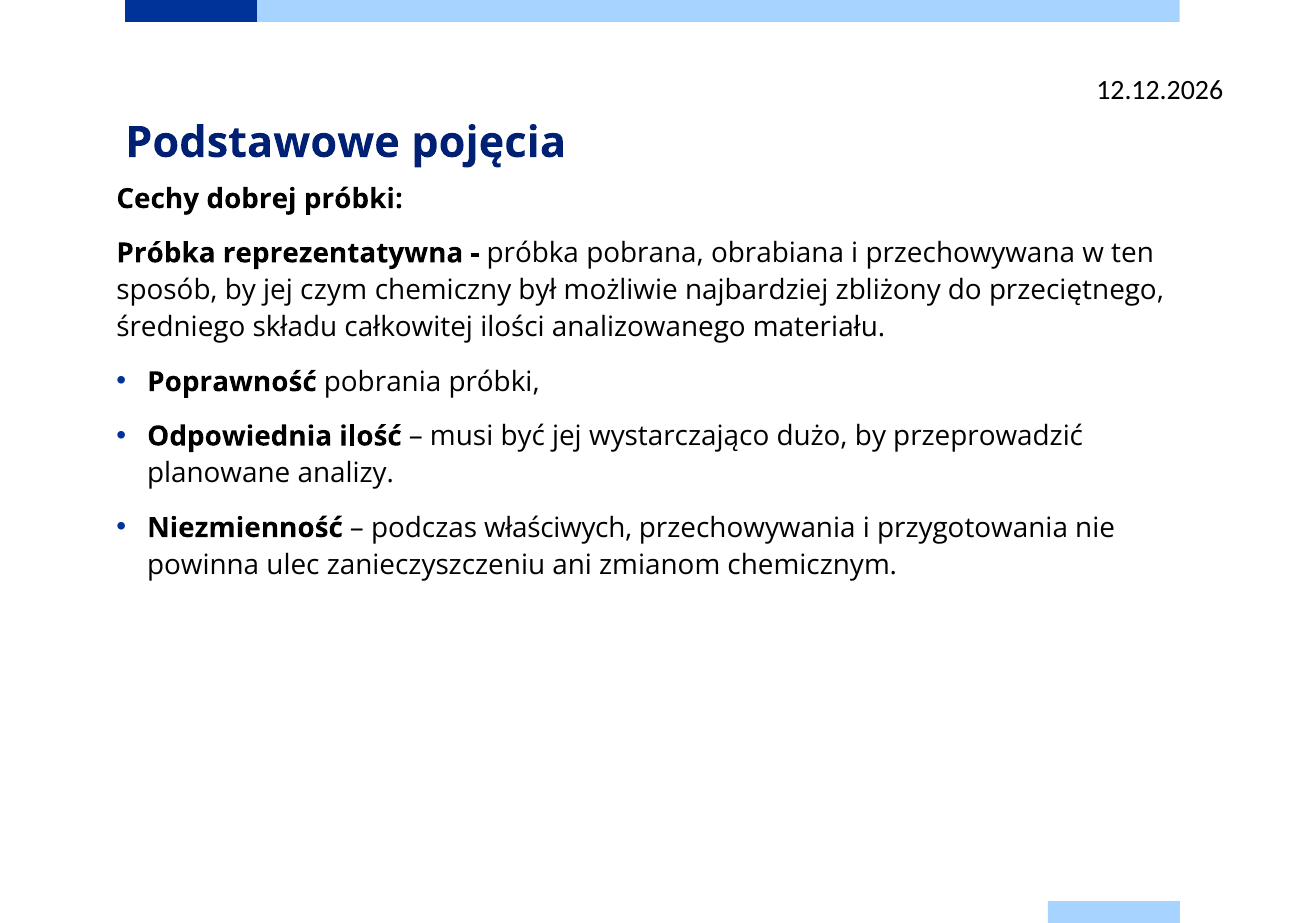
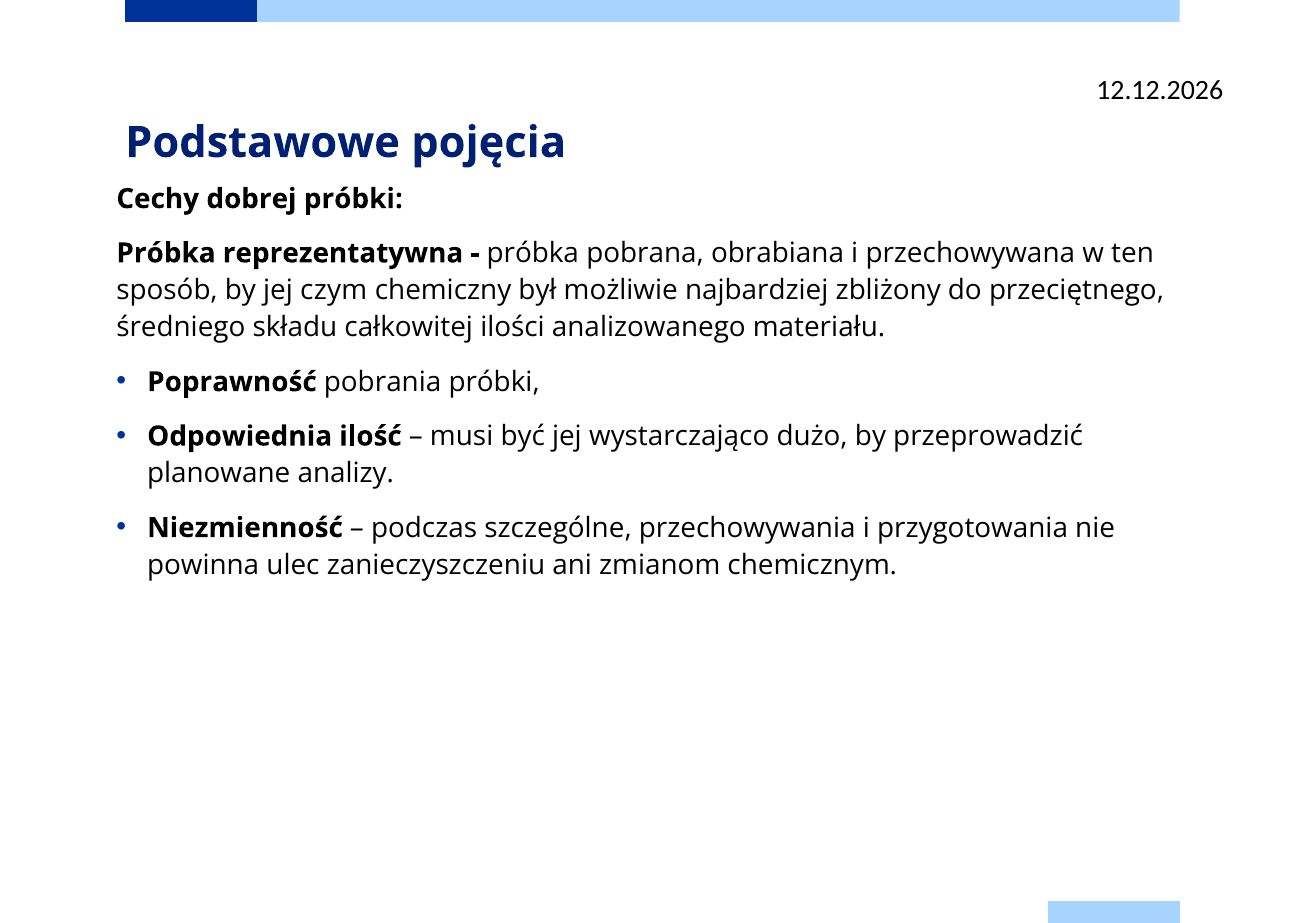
właściwych: właściwych -> szczególne
